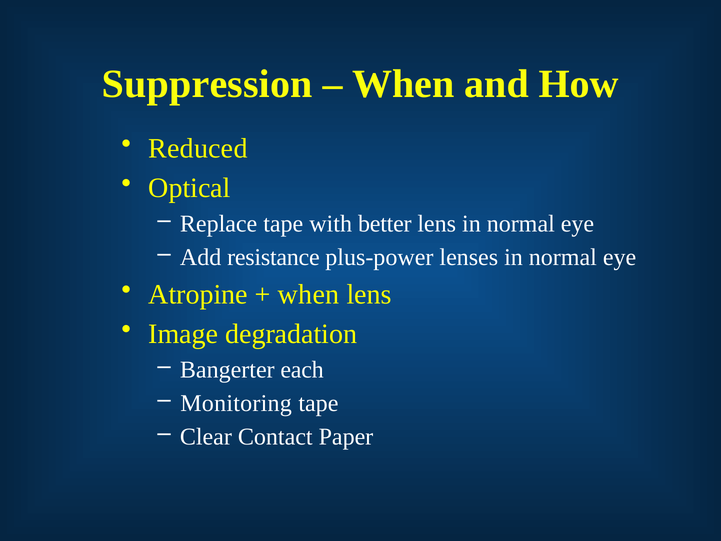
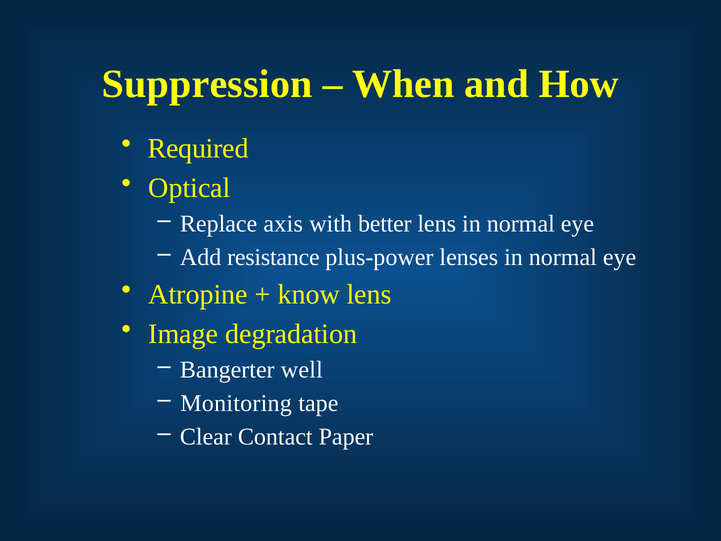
Reduced: Reduced -> Required
Replace tape: tape -> axis
when at (309, 294): when -> know
each: each -> well
